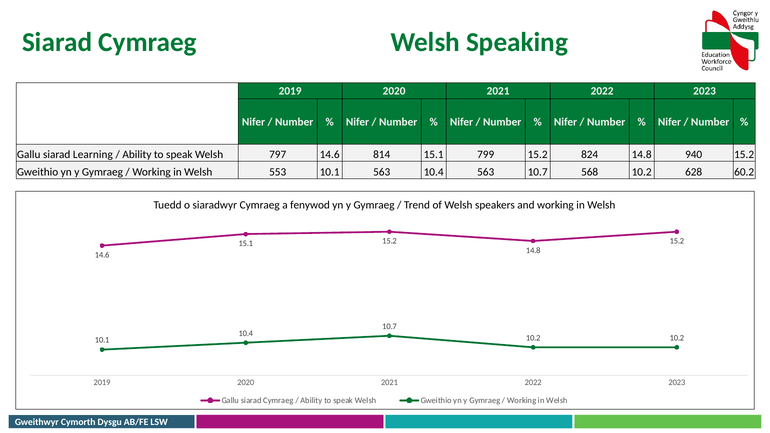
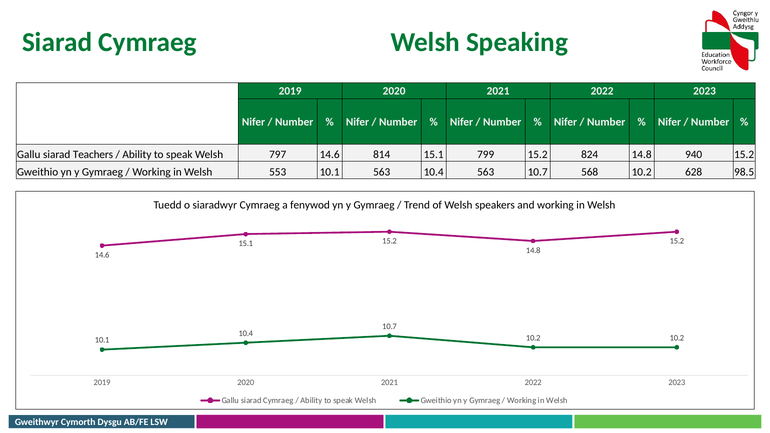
Learning: Learning -> Teachers
60.2: 60.2 -> 98.5
